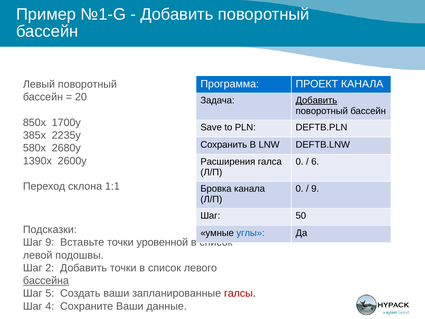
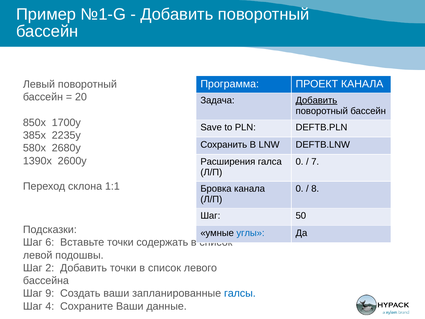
6: 6 -> 7
9 at (315, 189): 9 -> 8
Шаг 9: 9 -> 6
уровенной: уровенной -> содержать
бассейна underline: present -> none
5: 5 -> 9
галсы colour: red -> blue
